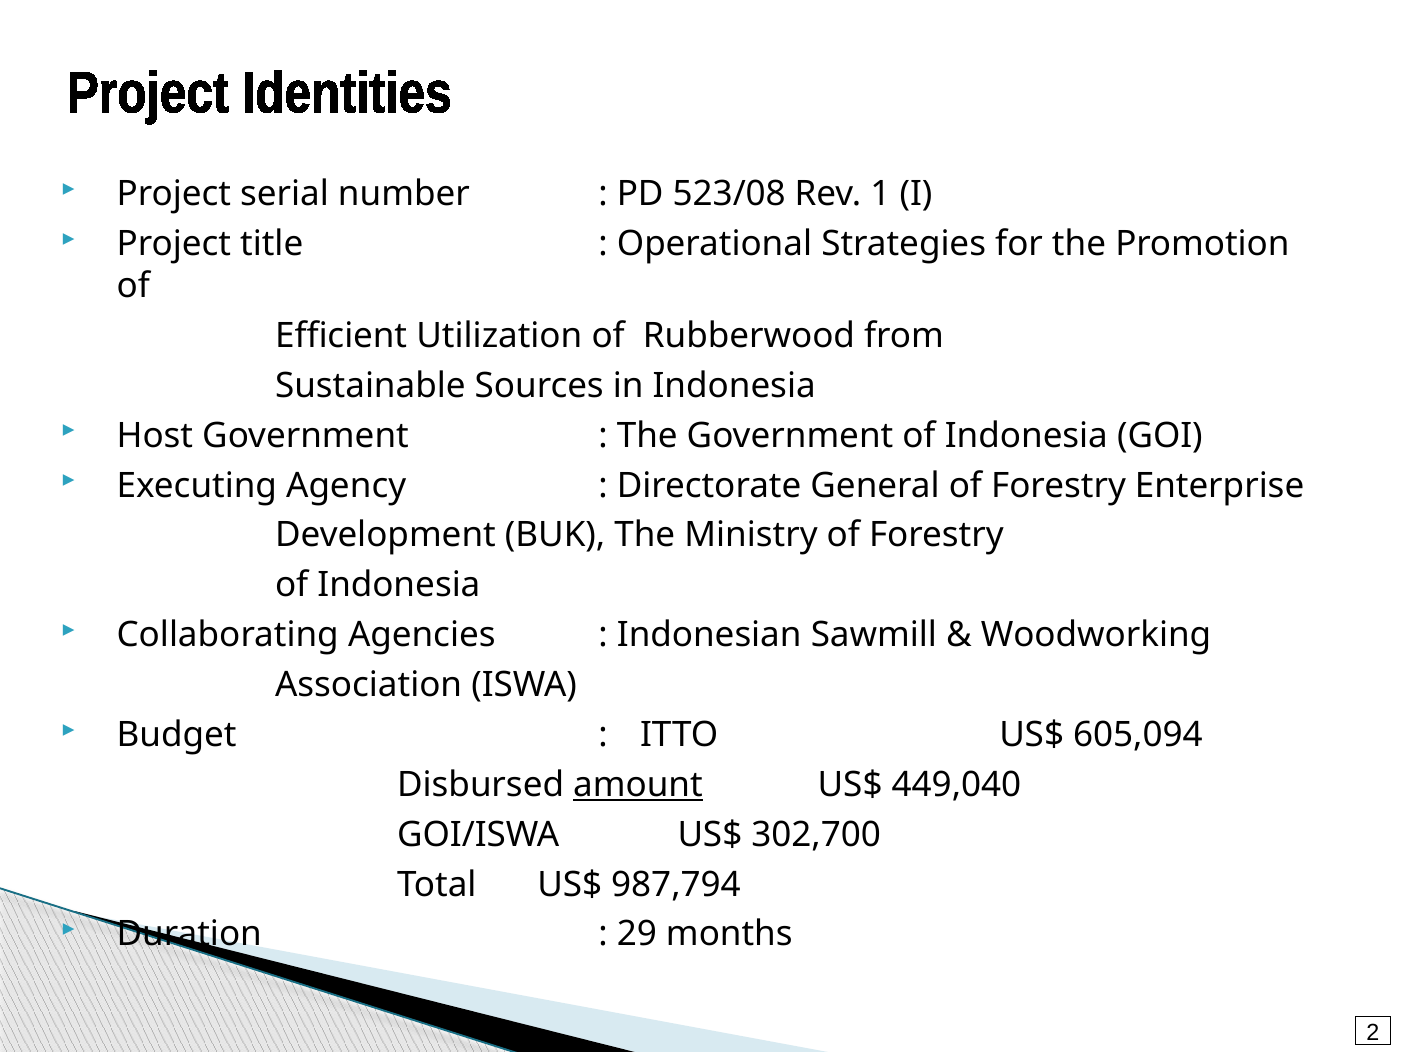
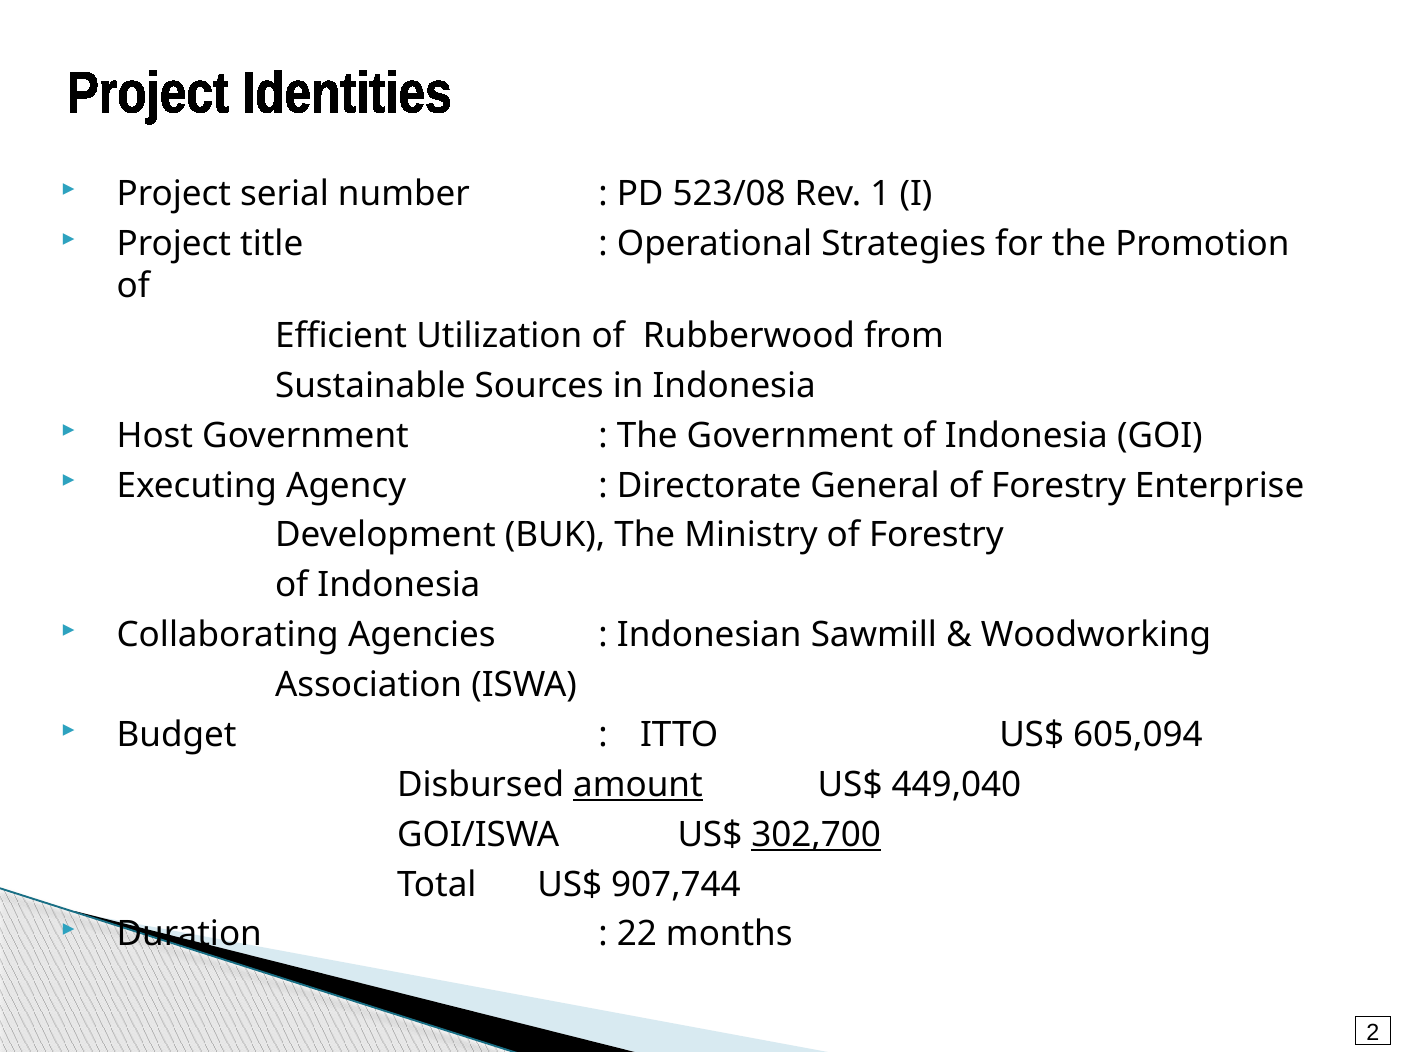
302,700 underline: none -> present
987,794: 987,794 -> 907,744
29: 29 -> 22
